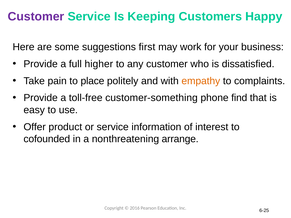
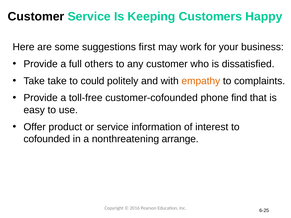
Customer at (36, 17) colour: purple -> black
higher: higher -> others
Take pain: pain -> take
place: place -> could
customer-something: customer-something -> customer-cofounded
